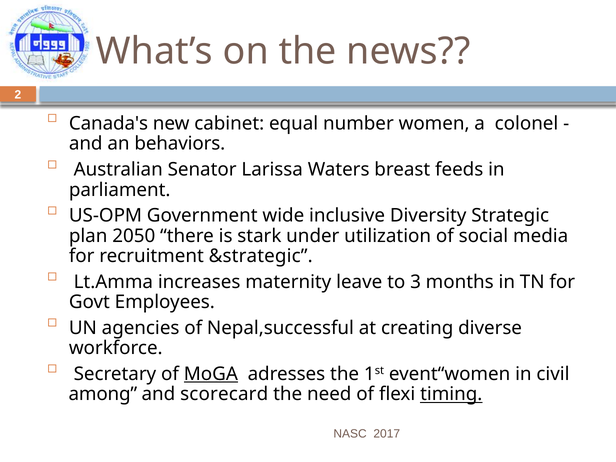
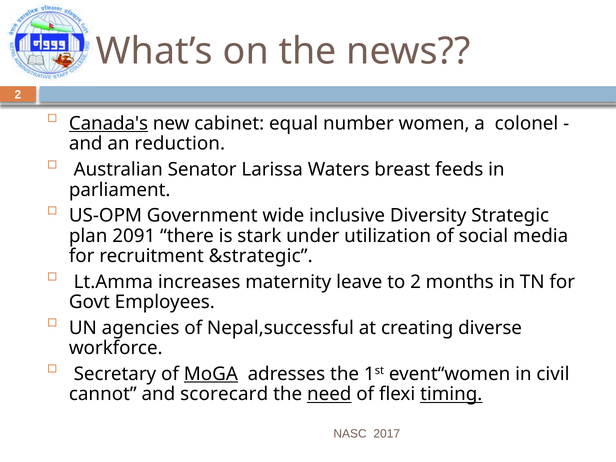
Canada's underline: none -> present
behaviors: behaviors -> reduction
2050: 2050 -> 2091
to 3: 3 -> 2
among: among -> cannot
need underline: none -> present
